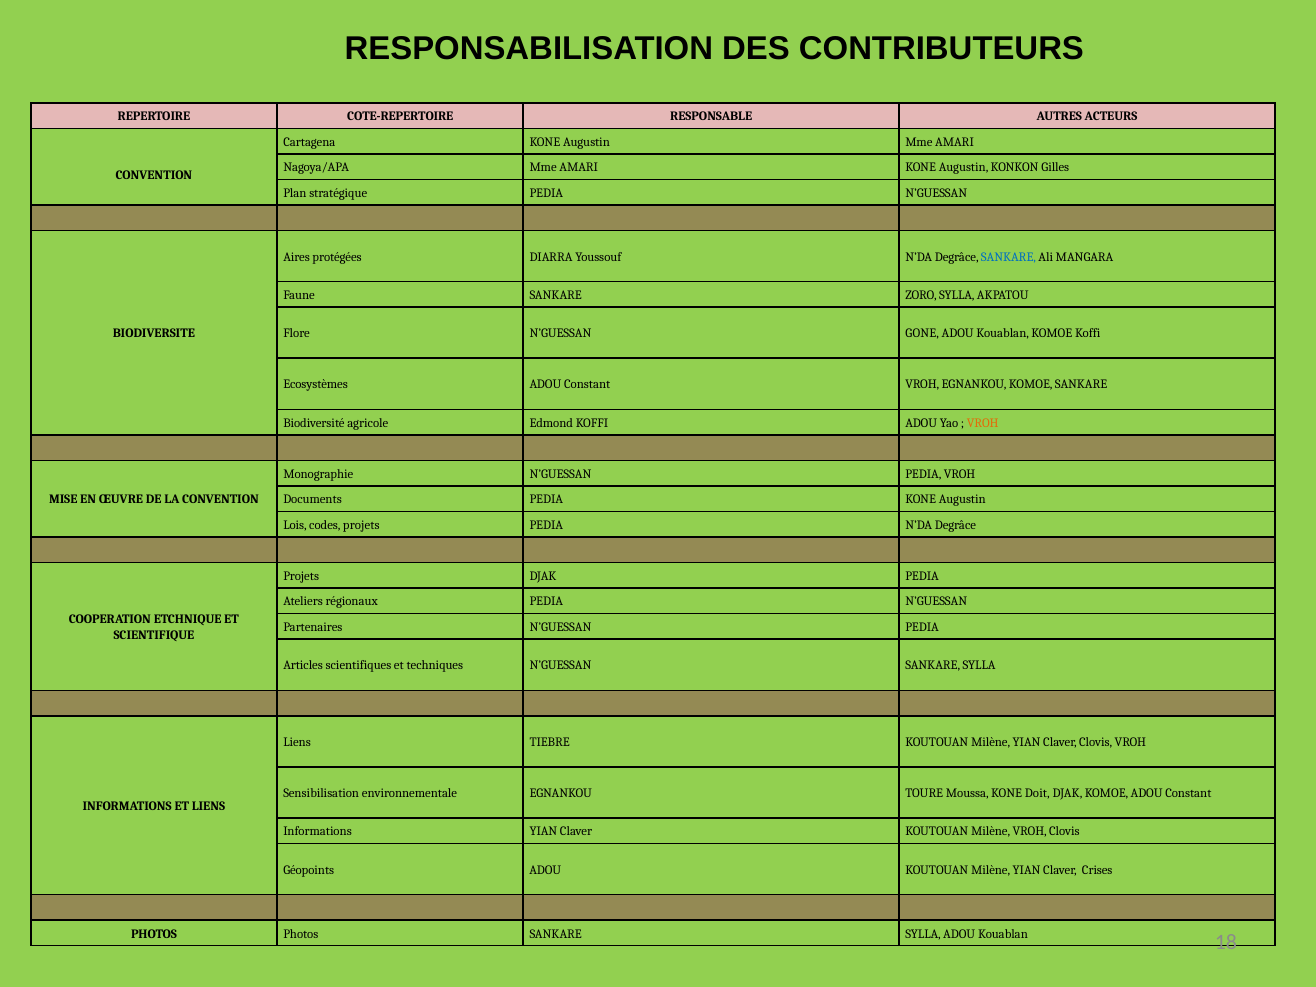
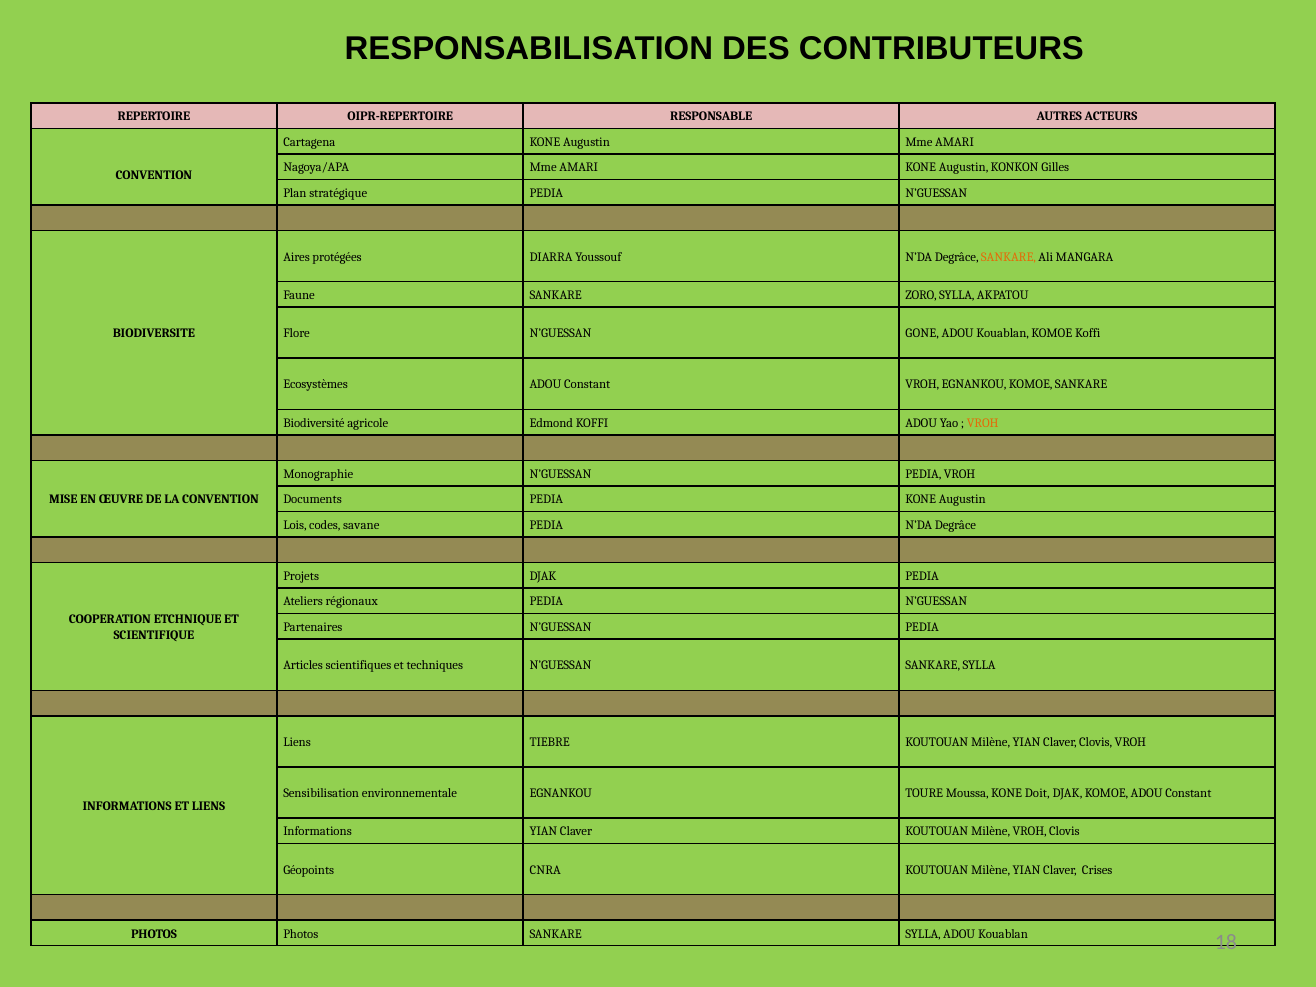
COTE-REPERTOIRE: COTE-REPERTOIRE -> OIPR-REPERTOIRE
SANKARE at (1008, 257) colour: blue -> orange
codes projets: projets -> savane
Géopoints ADOU: ADOU -> CNRA
